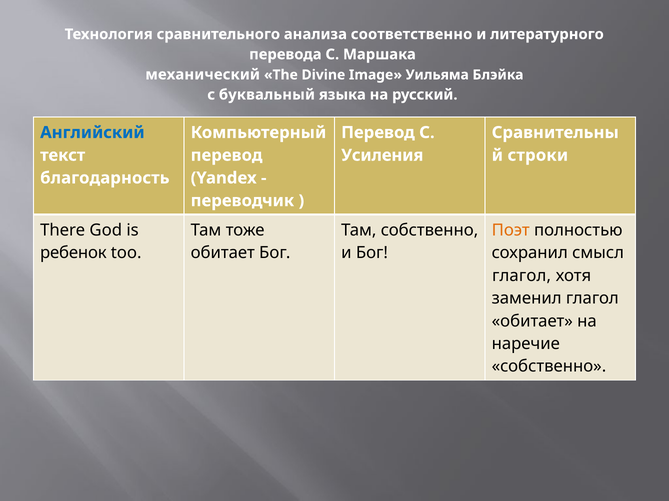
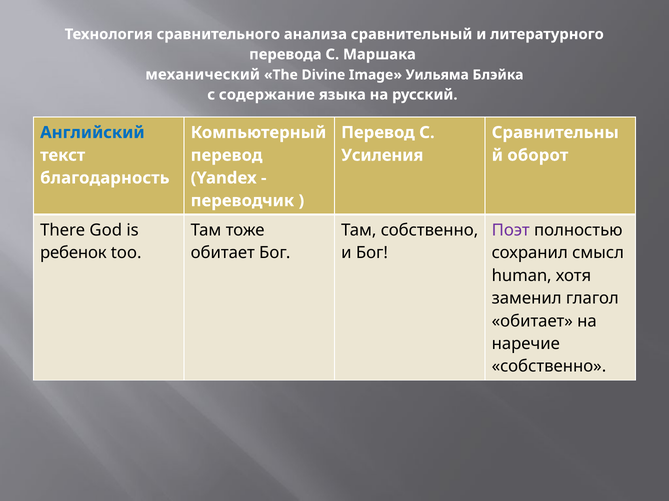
соответственно: соответственно -> сравнительный
буквальный: буквальный -> содержание
строки: строки -> оборот
Поэт colour: orange -> purple
глагол at (522, 276): глагол -> human
